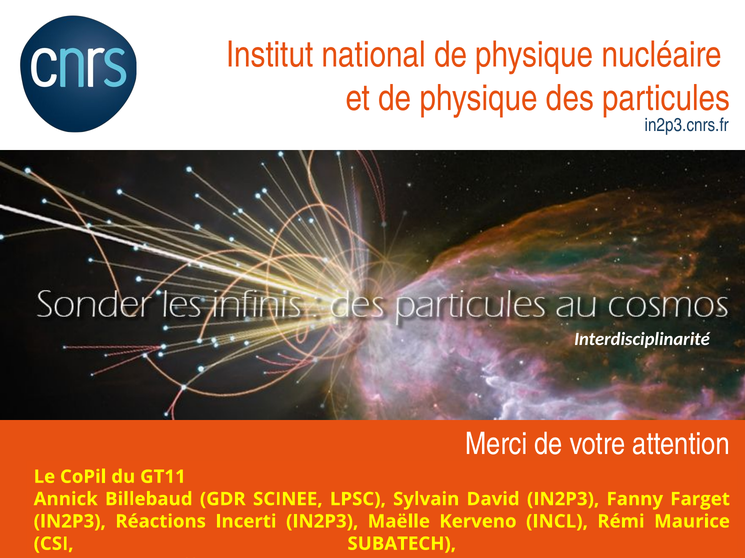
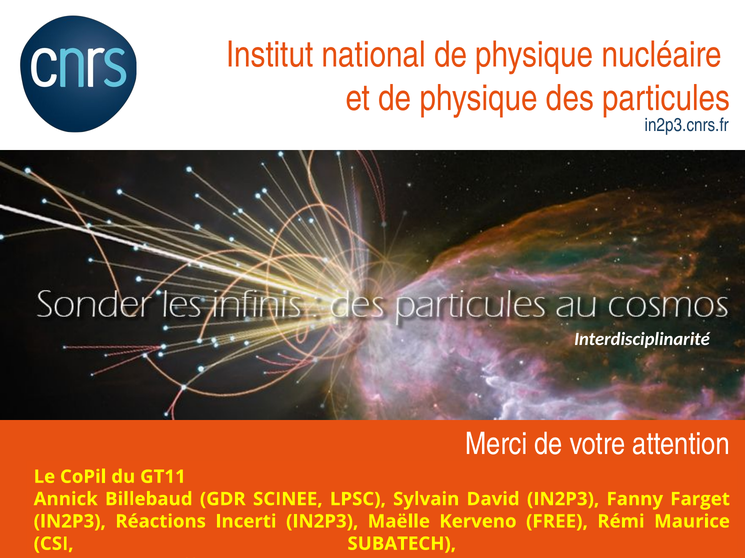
INCL: INCL -> FREE
